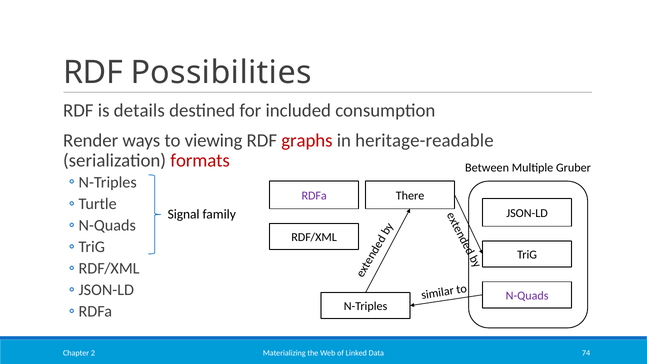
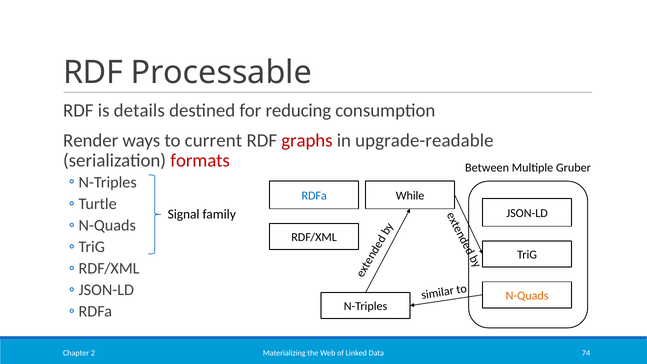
Possibilities: Possibilities -> Processable
included: included -> reducing
viewing: viewing -> current
heritage-readable: heritage-readable -> upgrade-readable
RDFa colour: purple -> blue
There: There -> While
N-Quads colour: purple -> orange
